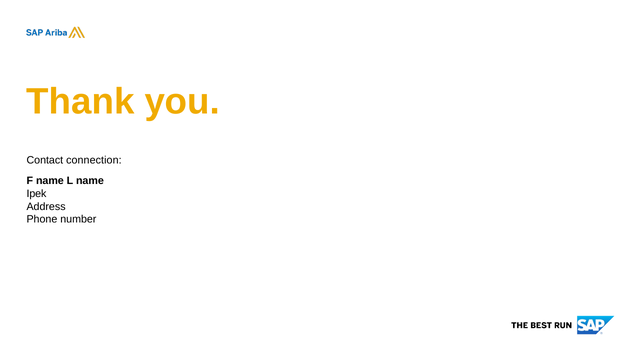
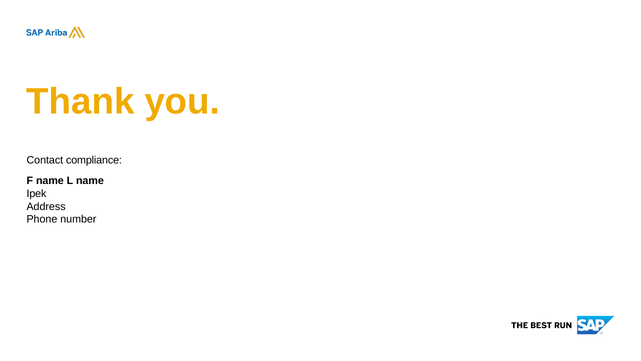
connection: connection -> compliance
